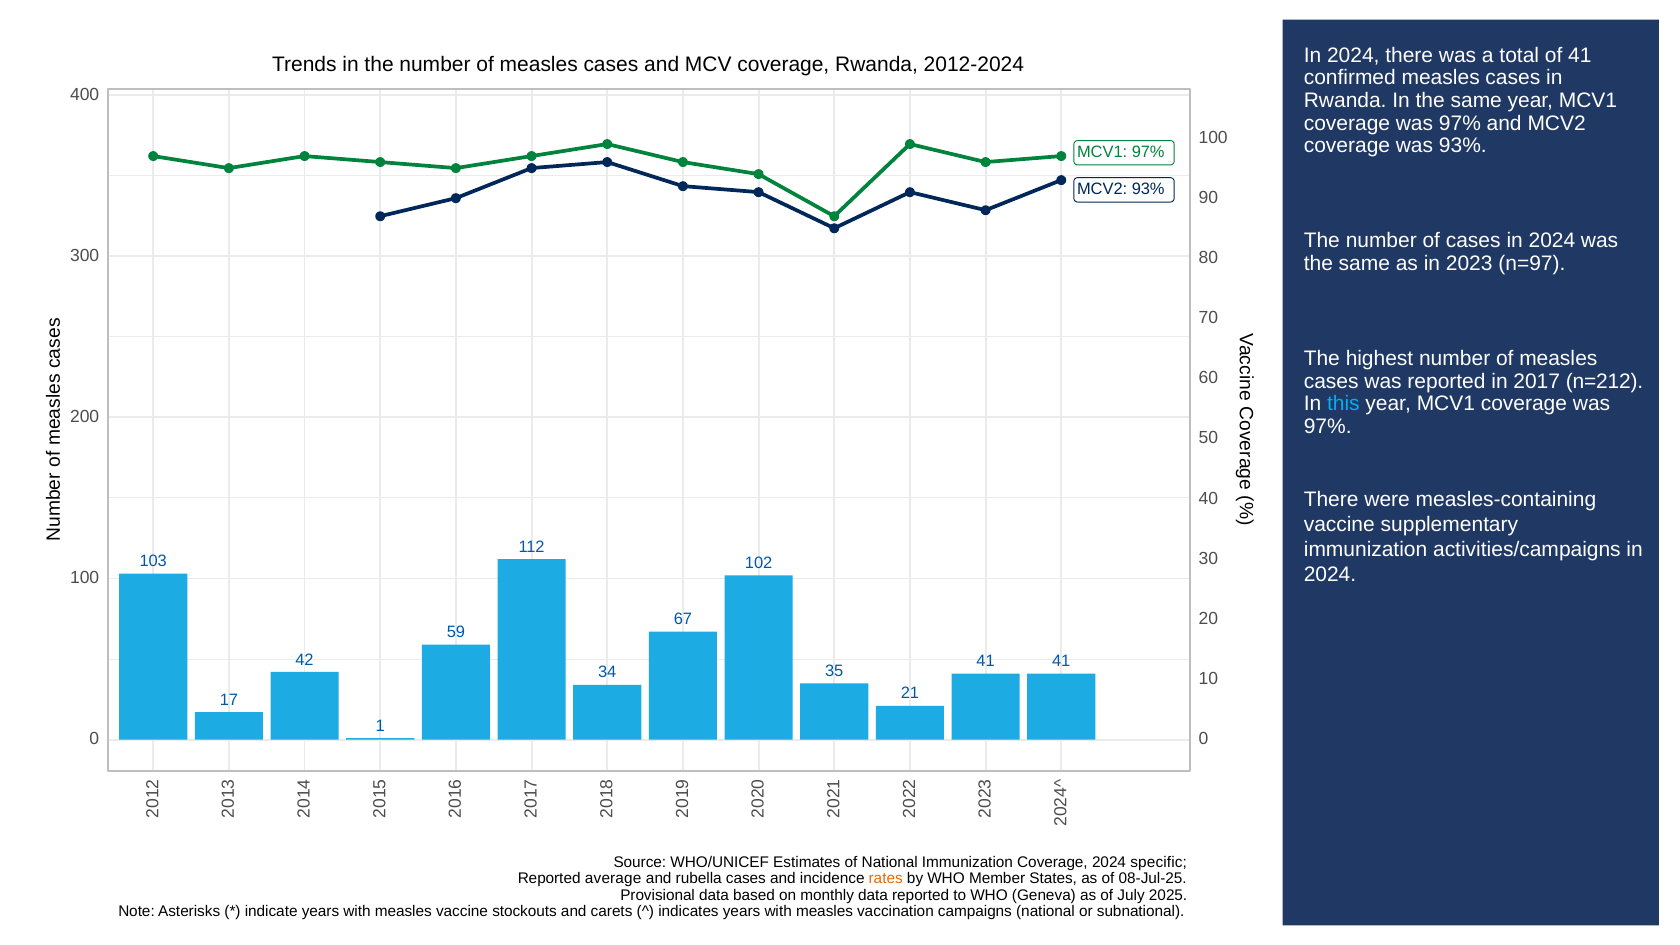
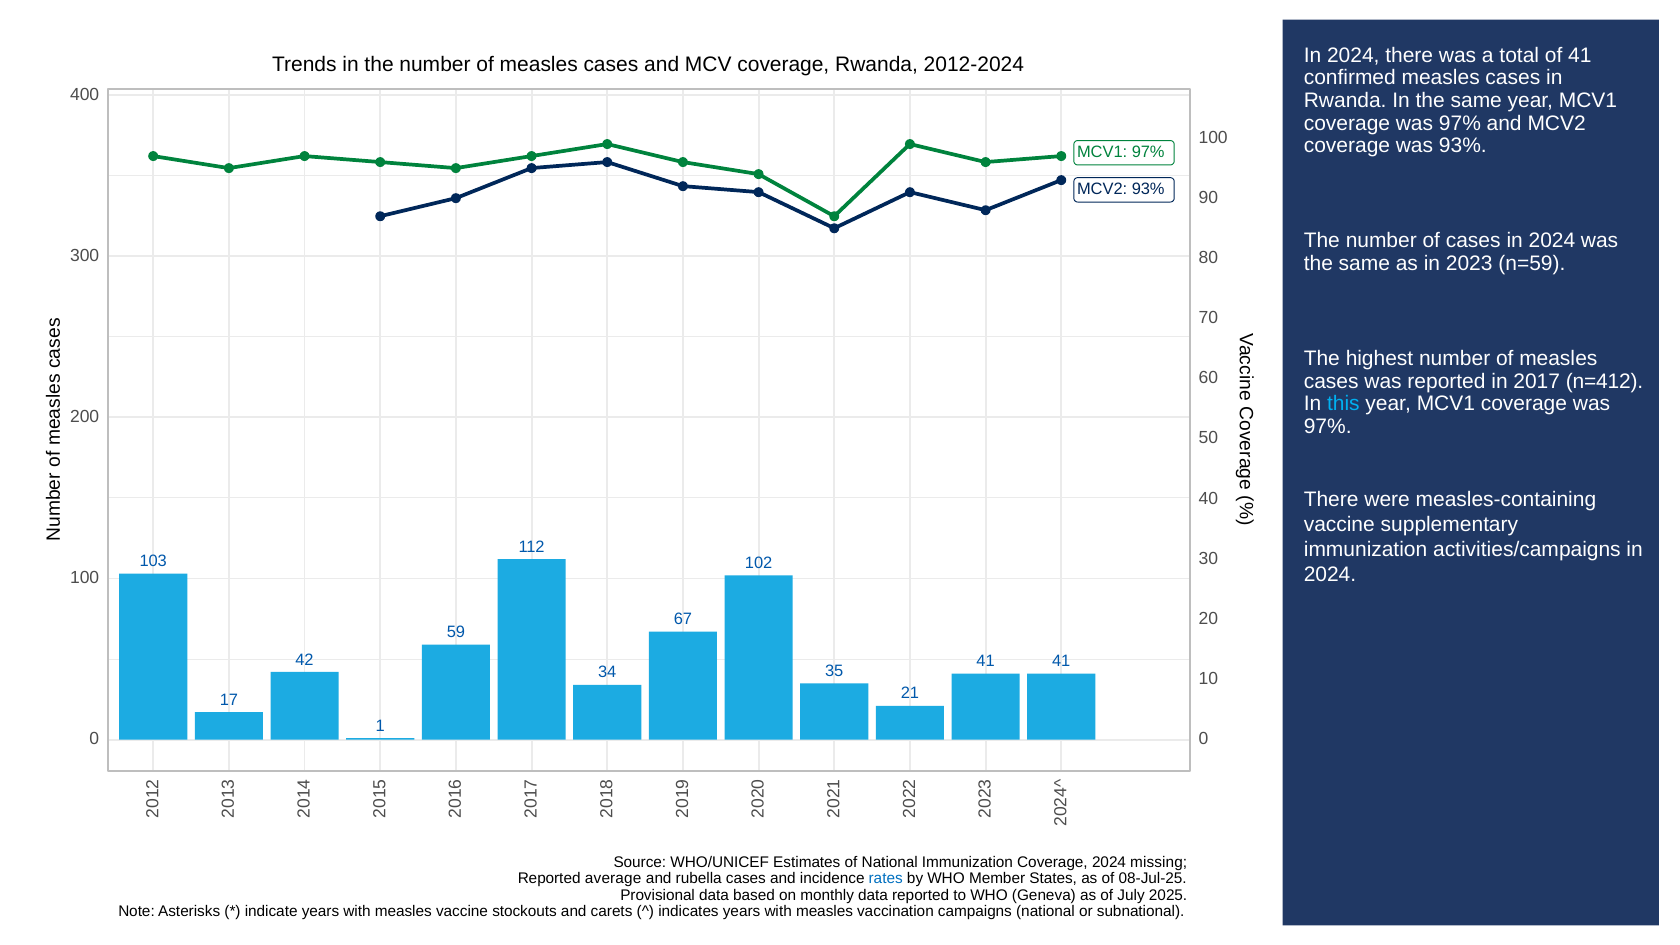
n=97: n=97 -> n=59
n=212: n=212 -> n=412
specific: specific -> missing
rates colour: orange -> blue
